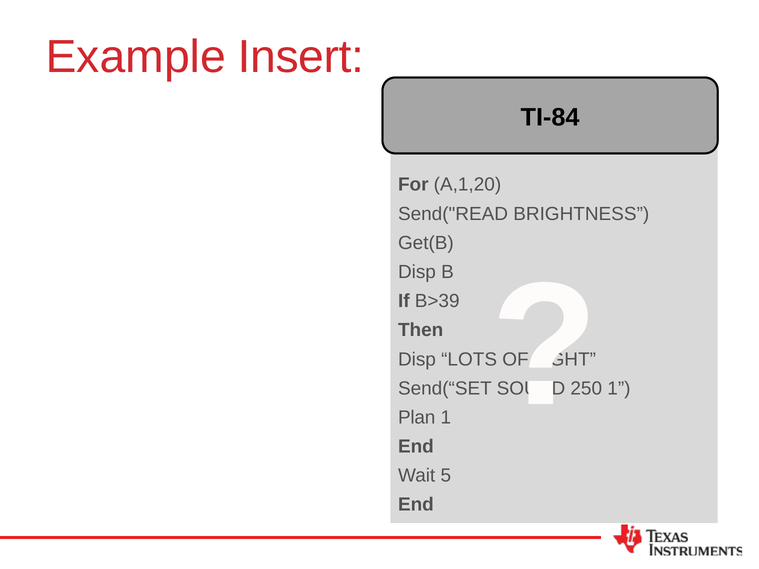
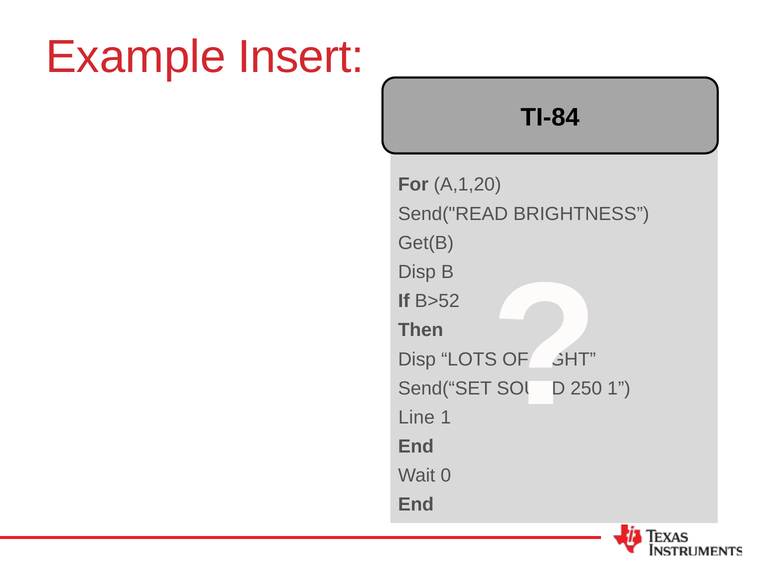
B>39: B>39 -> B>52
Plan: Plan -> Line
5: 5 -> 0
